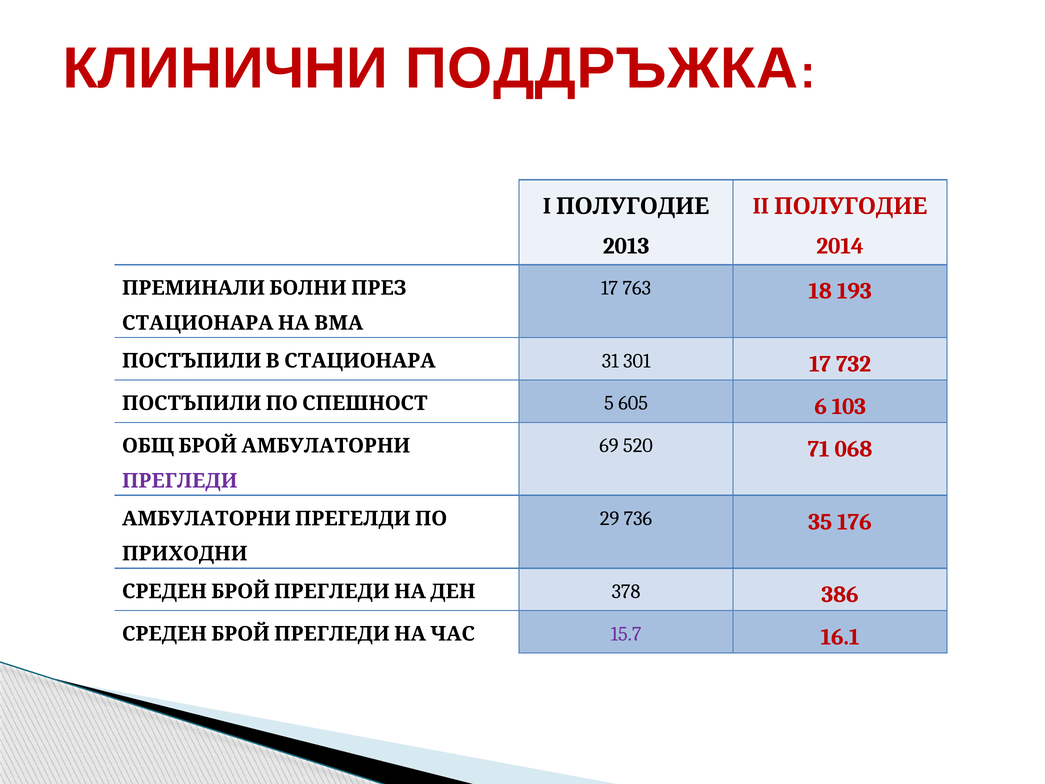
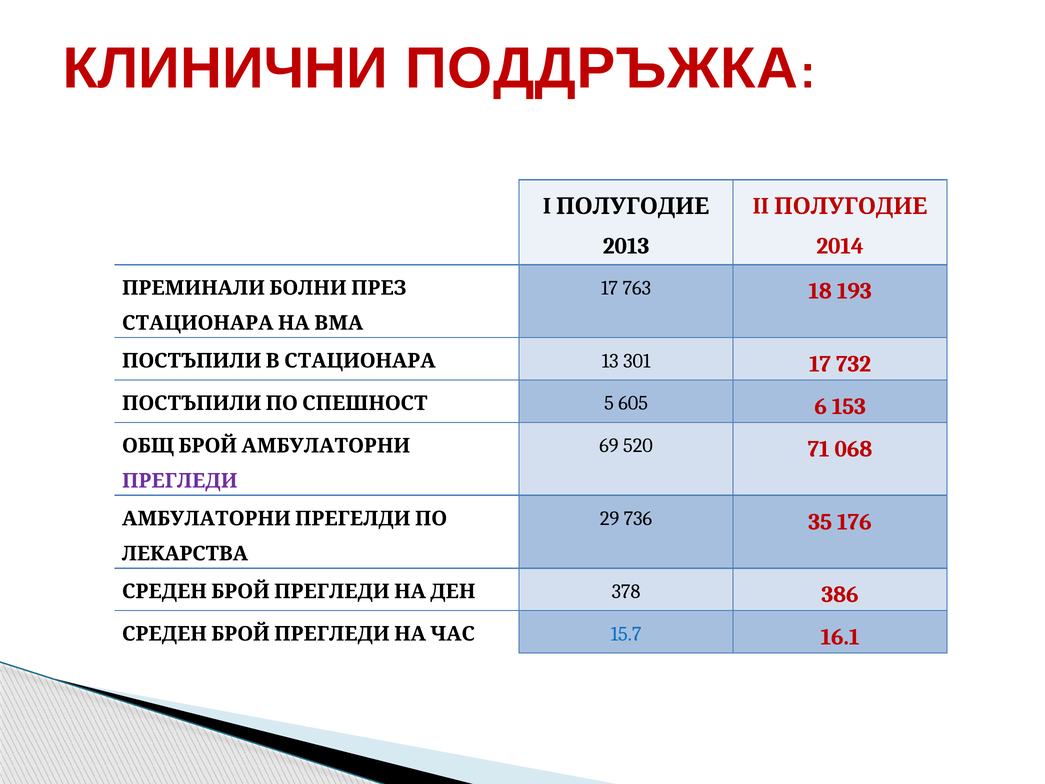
31: 31 -> 13
103: 103 -> 153
ПРИХОДНИ: ПРИХОДНИ -> ЛЕКАРСТВА
15.7 colour: purple -> blue
